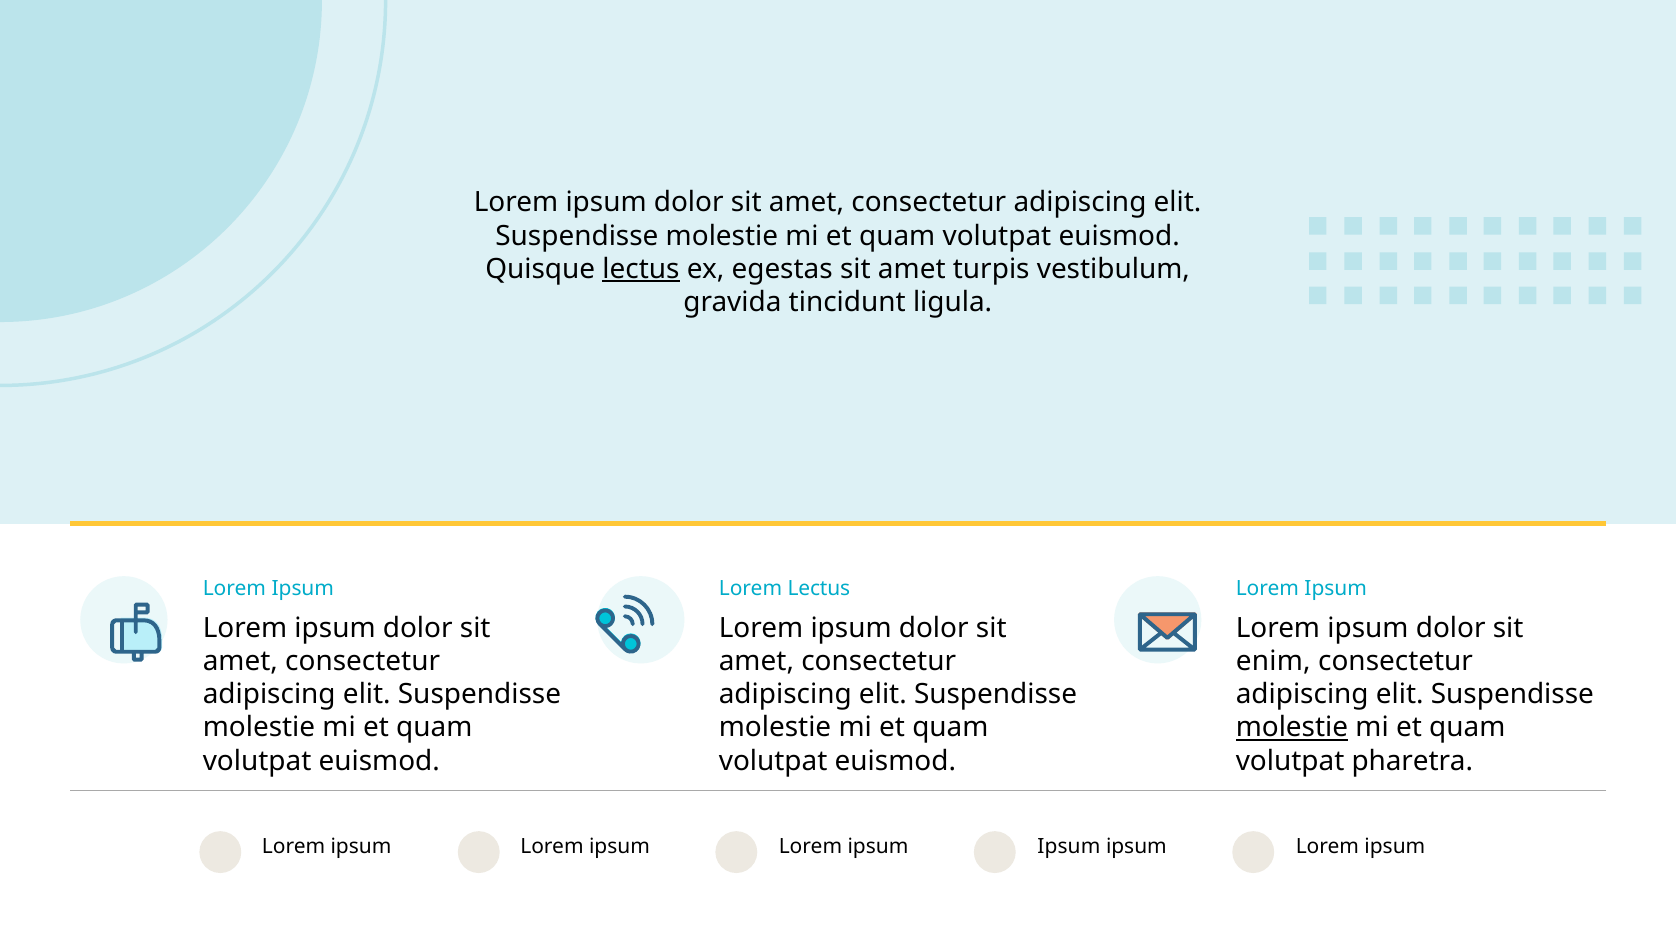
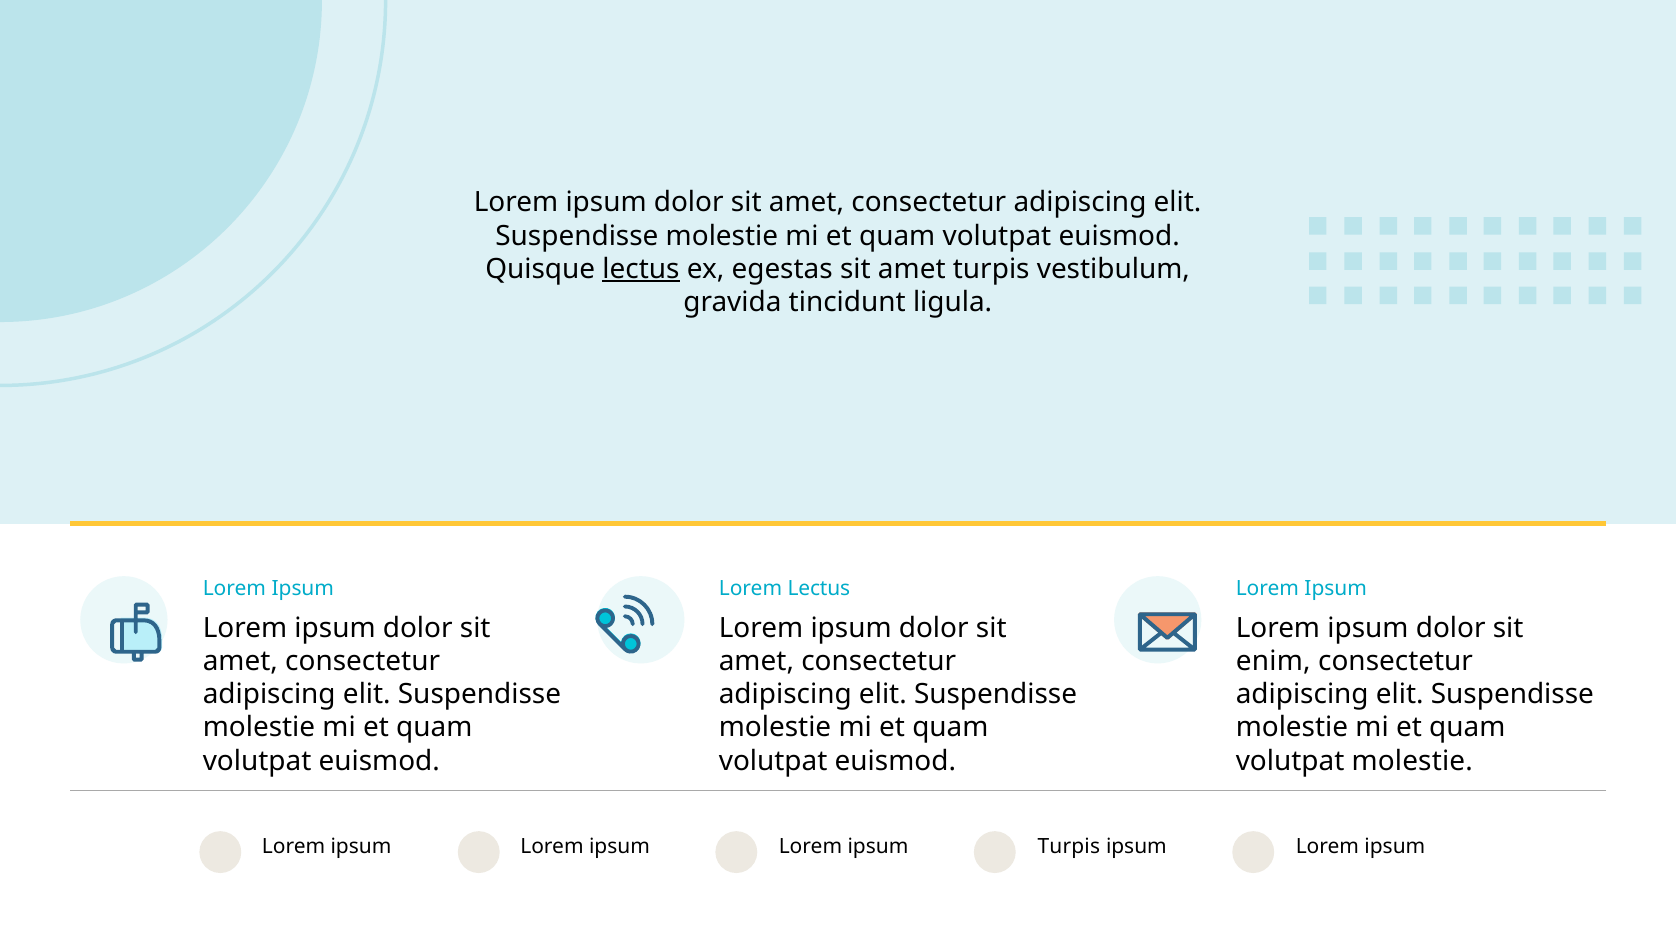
molestie at (1292, 728) underline: present -> none
volutpat pharetra: pharetra -> molestie
Lorem ipsum Ipsum: Ipsum -> Turpis
